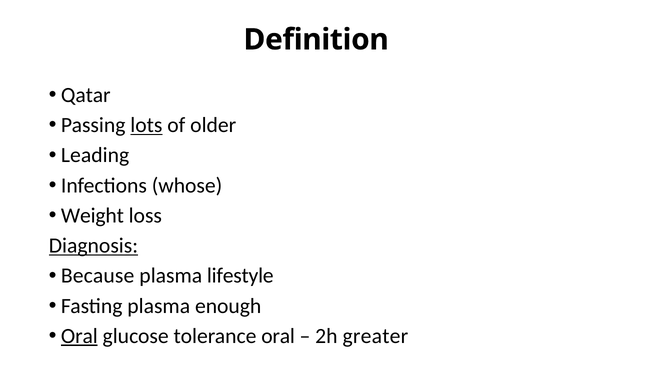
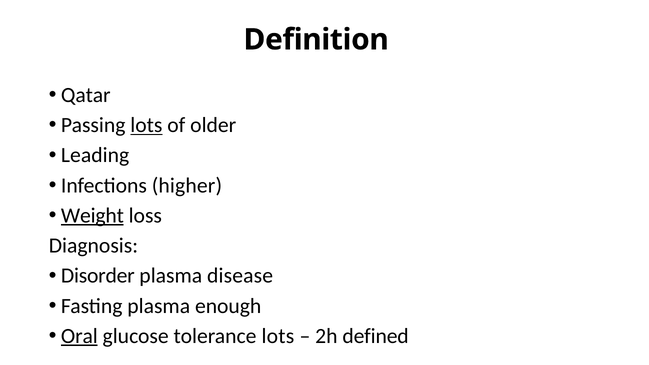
whose: whose -> higher
Weight underline: none -> present
Diagnosis underline: present -> none
Because: Because -> Disorder
lifestyle: lifestyle -> disease
tolerance oral: oral -> lots
greater: greater -> defined
